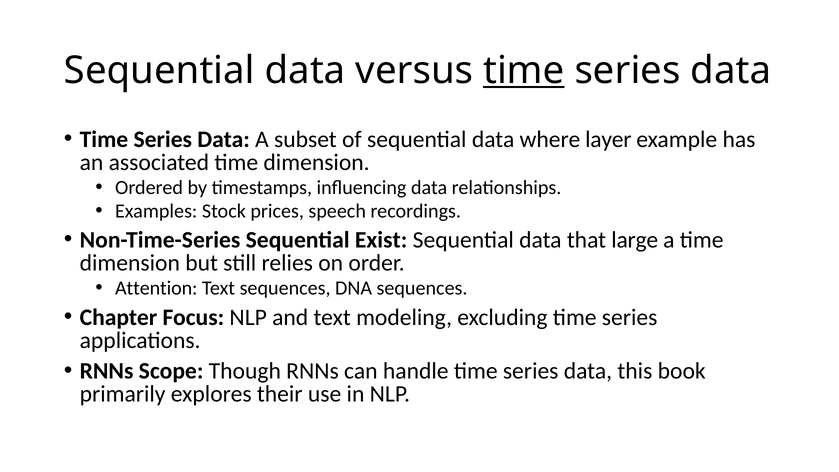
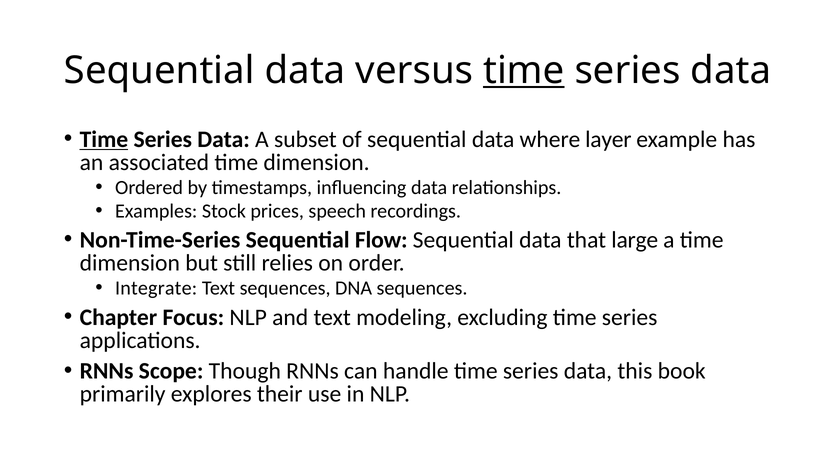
Time at (104, 139) underline: none -> present
Exist: Exist -> Flow
Attention: Attention -> Integrate
